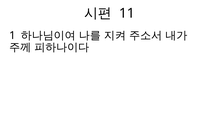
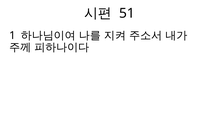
11: 11 -> 51
